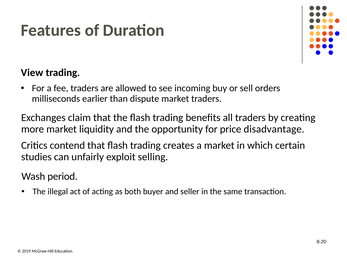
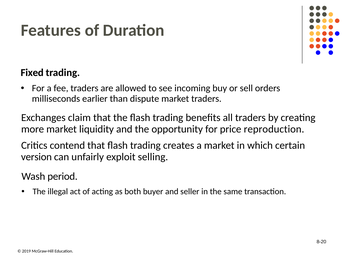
View: View -> Fixed
disadvantage: disadvantage -> reproduction
studies: studies -> version
